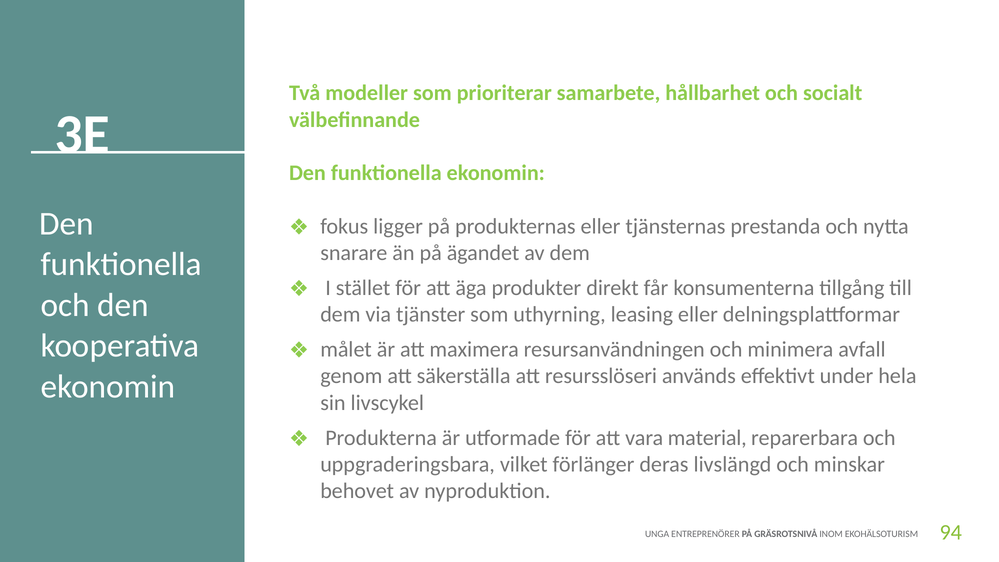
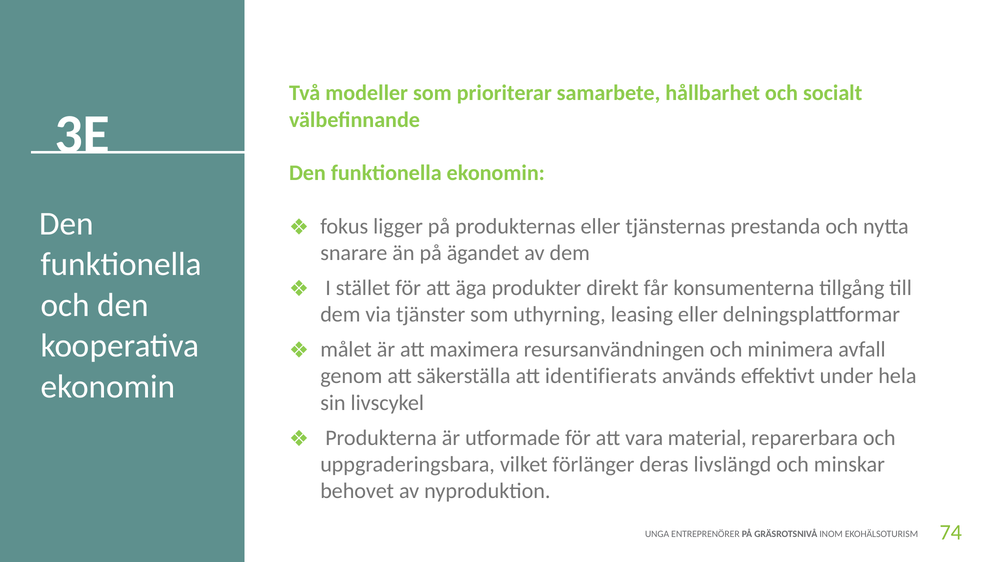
resursslöseri: resursslöseri -> identifierats
94: 94 -> 74
